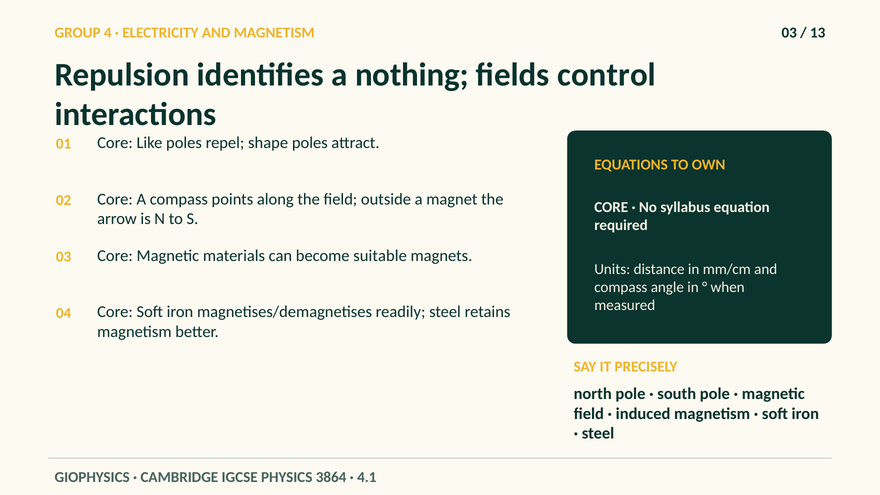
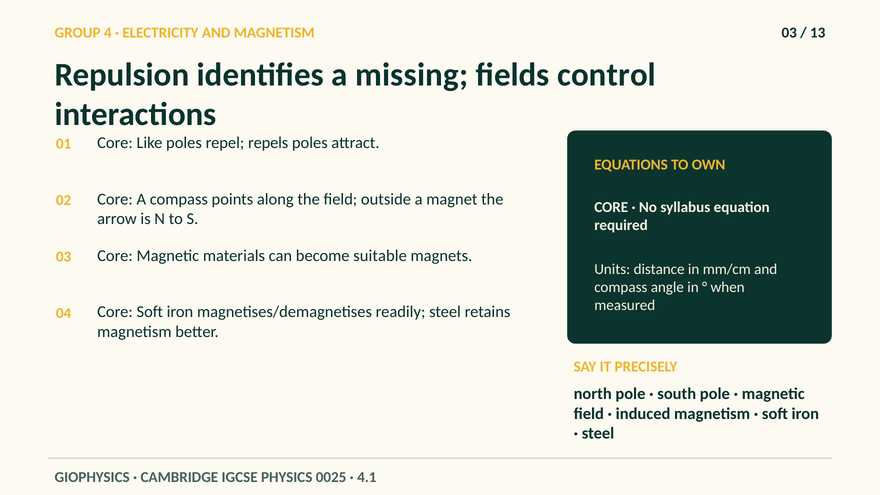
nothing: nothing -> missing
shape: shape -> repels
3864: 3864 -> 0025
